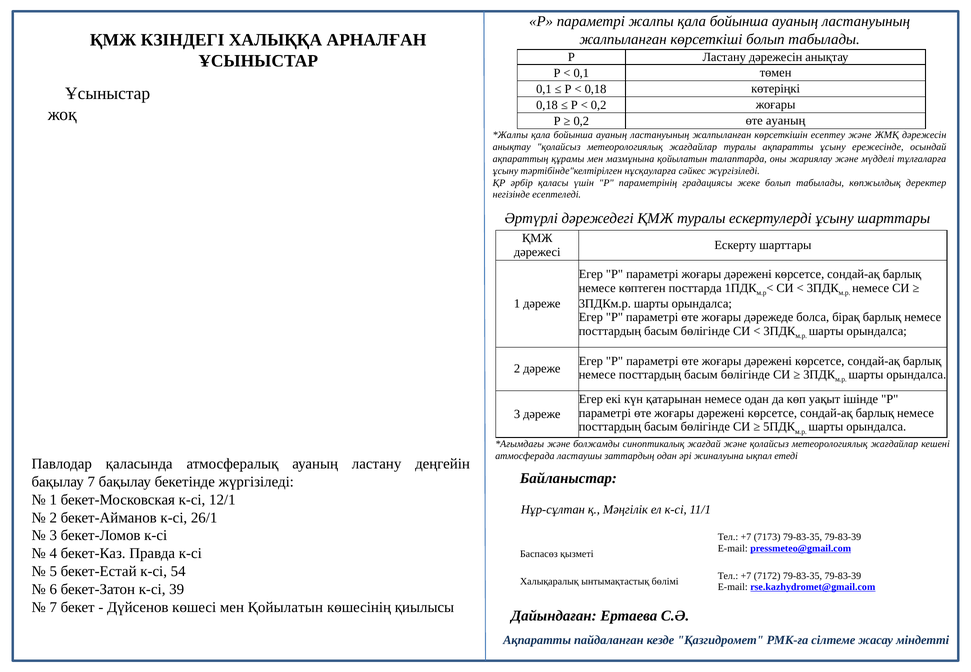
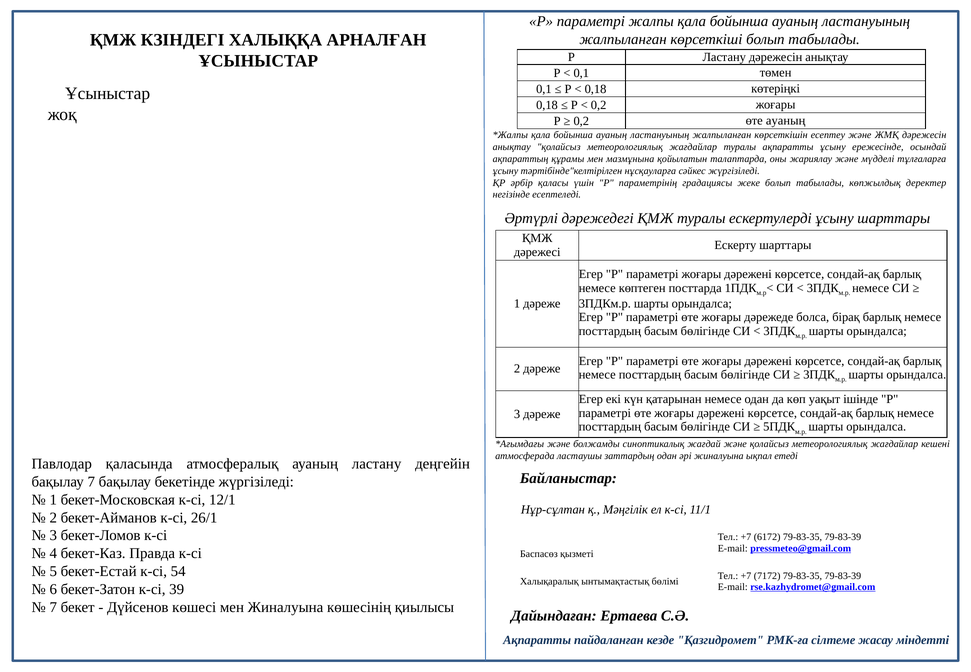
7173: 7173 -> 6172
мен Қойылатын: Қойылатын -> Жиналуына
